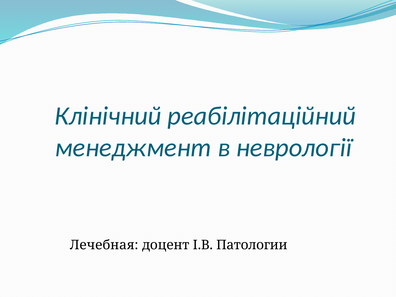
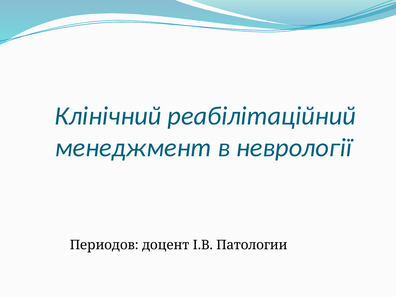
Лечебная: Лечебная -> Периодов
